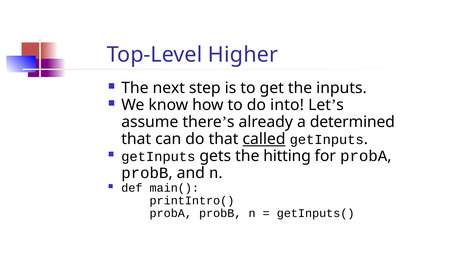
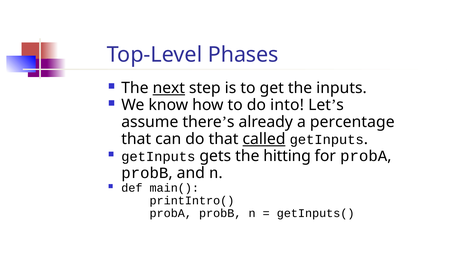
Higher: Higher -> Phases
next underline: none -> present
determined: determined -> percentage
